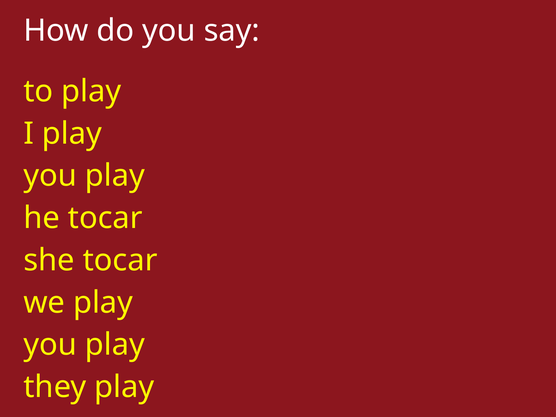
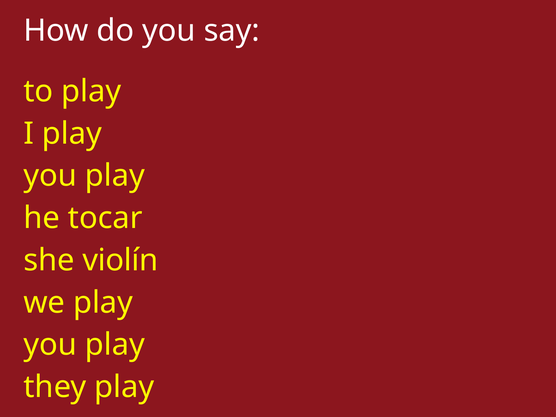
she tocar: tocar -> violín
